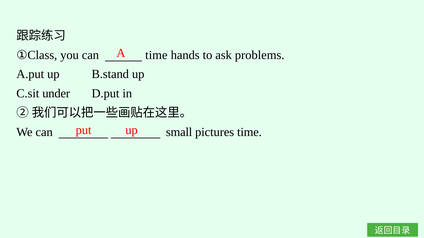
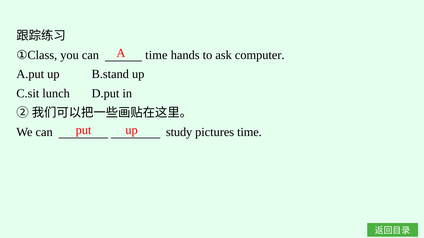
problems: problems -> computer
under: under -> lunch
small: small -> study
